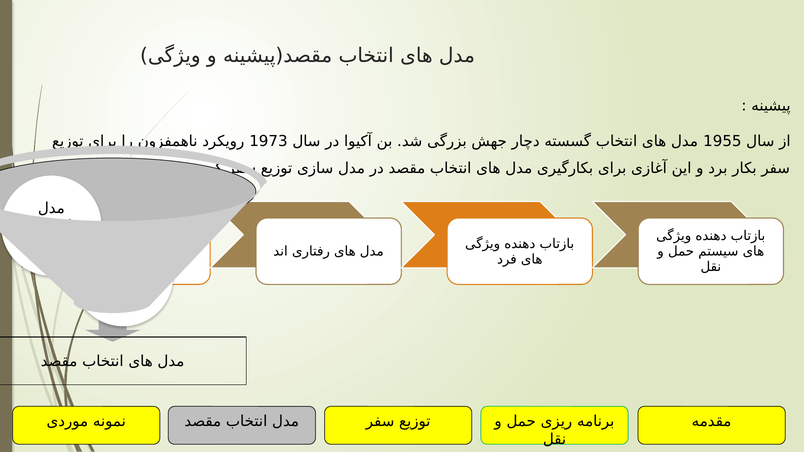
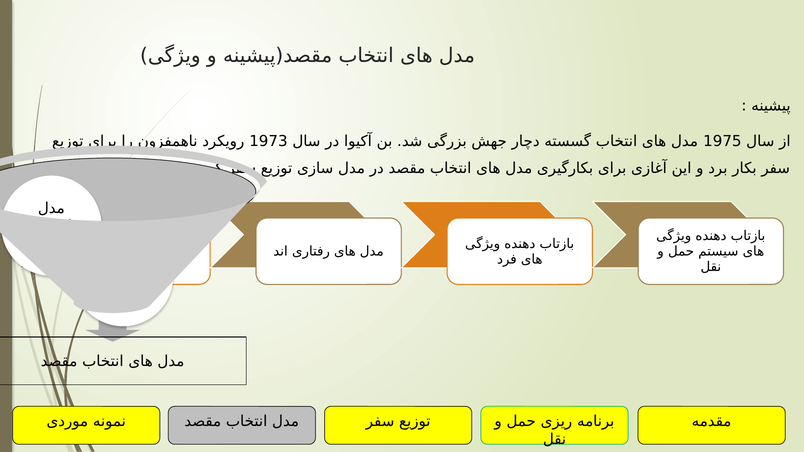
1955: 1955 -> 1975
